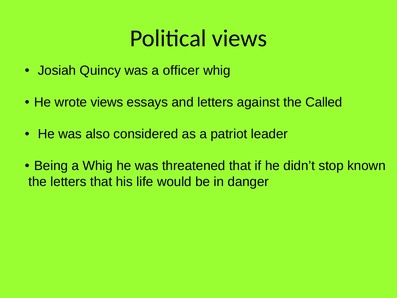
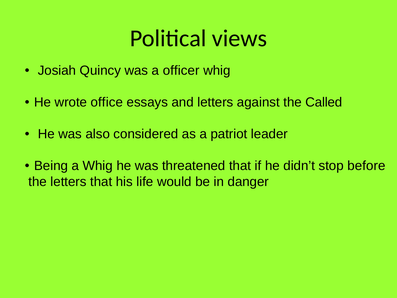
wrote views: views -> office
known: known -> before
